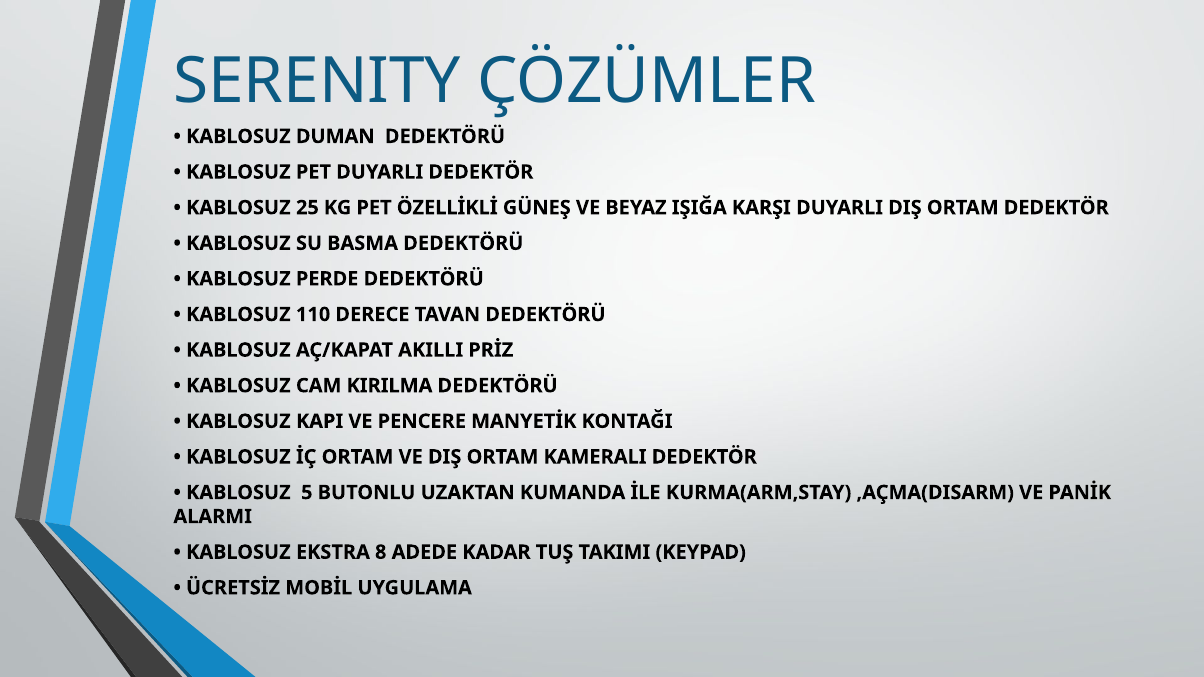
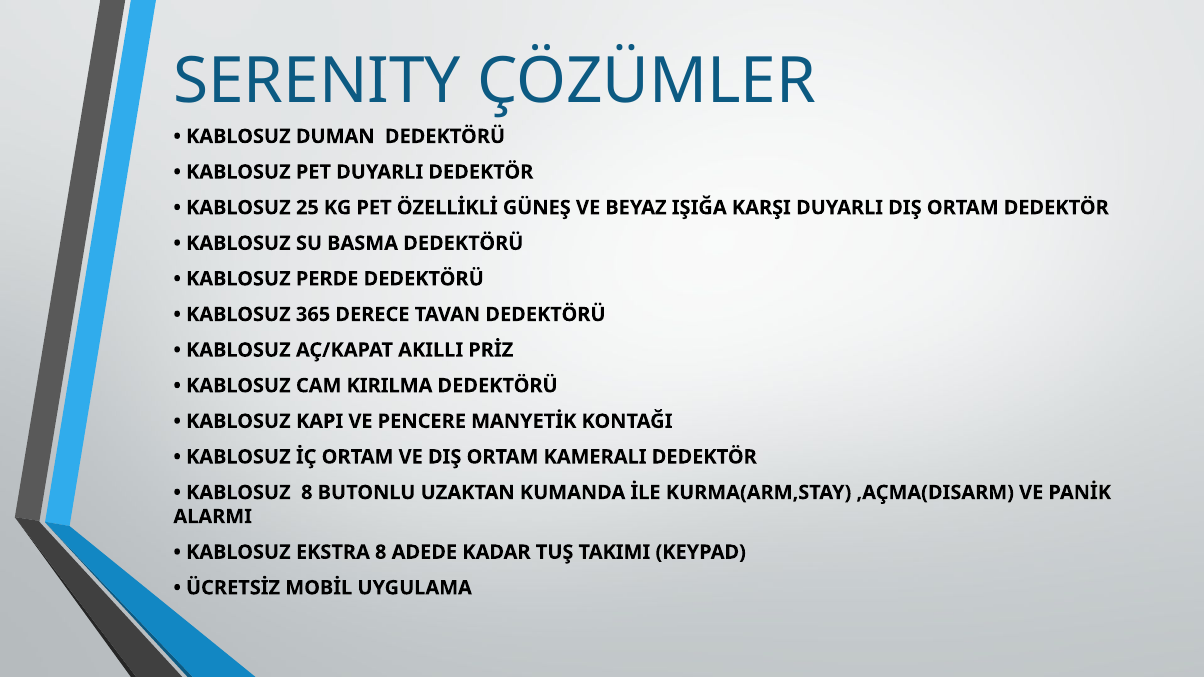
110: 110 -> 365
KABLOSUZ 5: 5 -> 8
